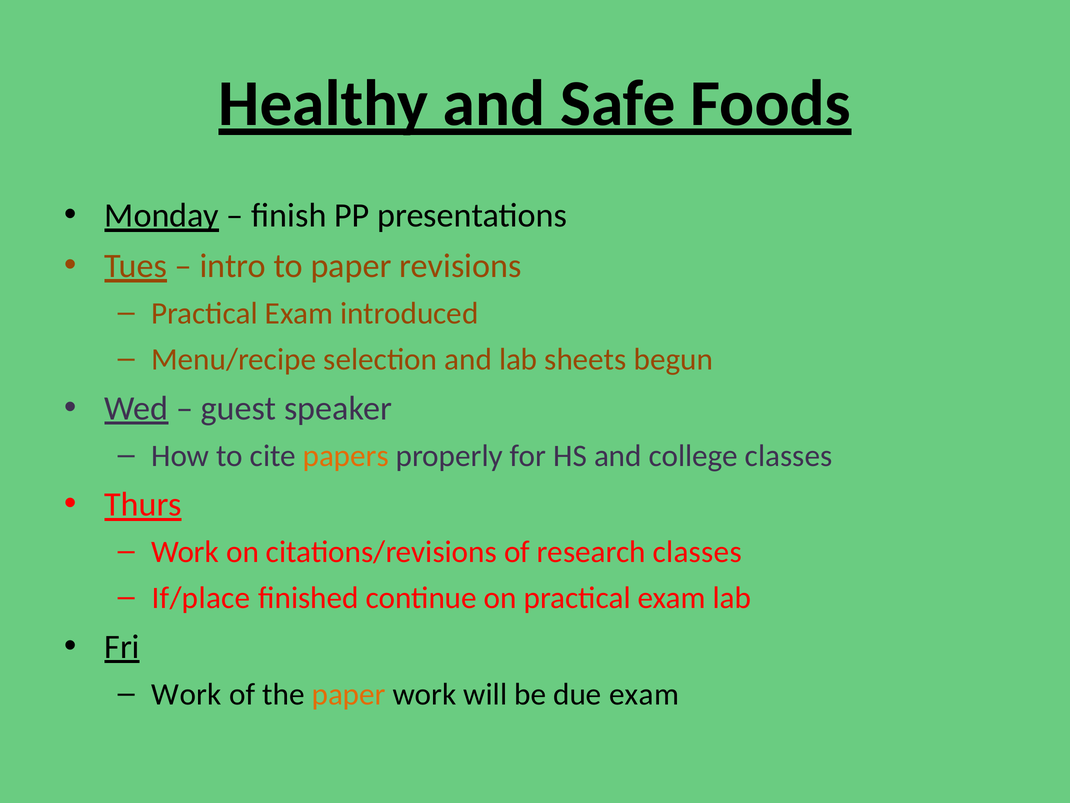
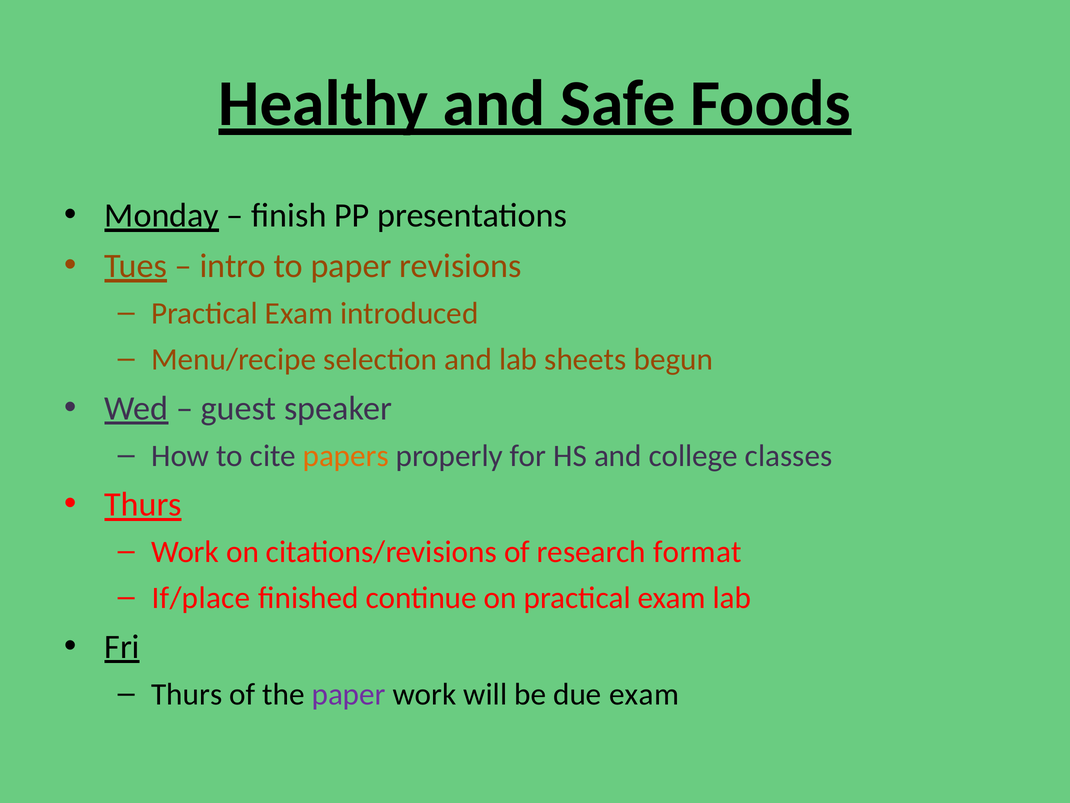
research classes: classes -> format
Work at (187, 694): Work -> Thurs
paper at (349, 694) colour: orange -> purple
